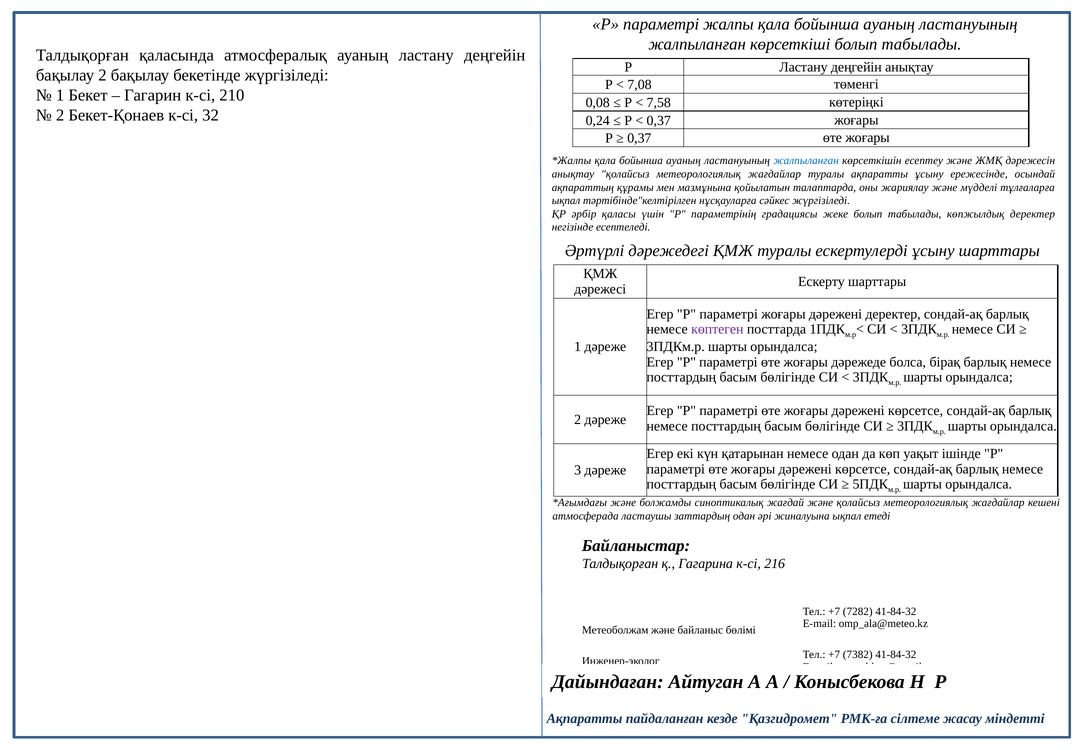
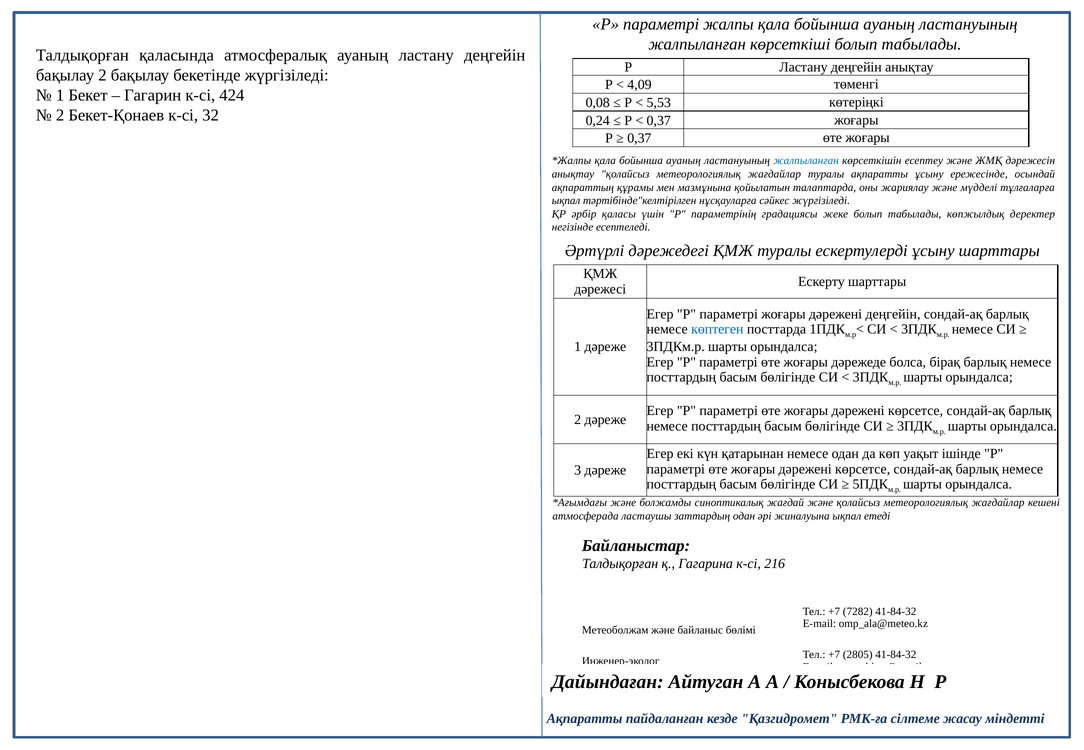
7,08: 7,08 -> 4,09
210: 210 -> 424
7,58: 7,58 -> 5,53
дәрежені деректер: деректер -> деңгейін
көптеген colour: purple -> blue
7382: 7382 -> 2805
